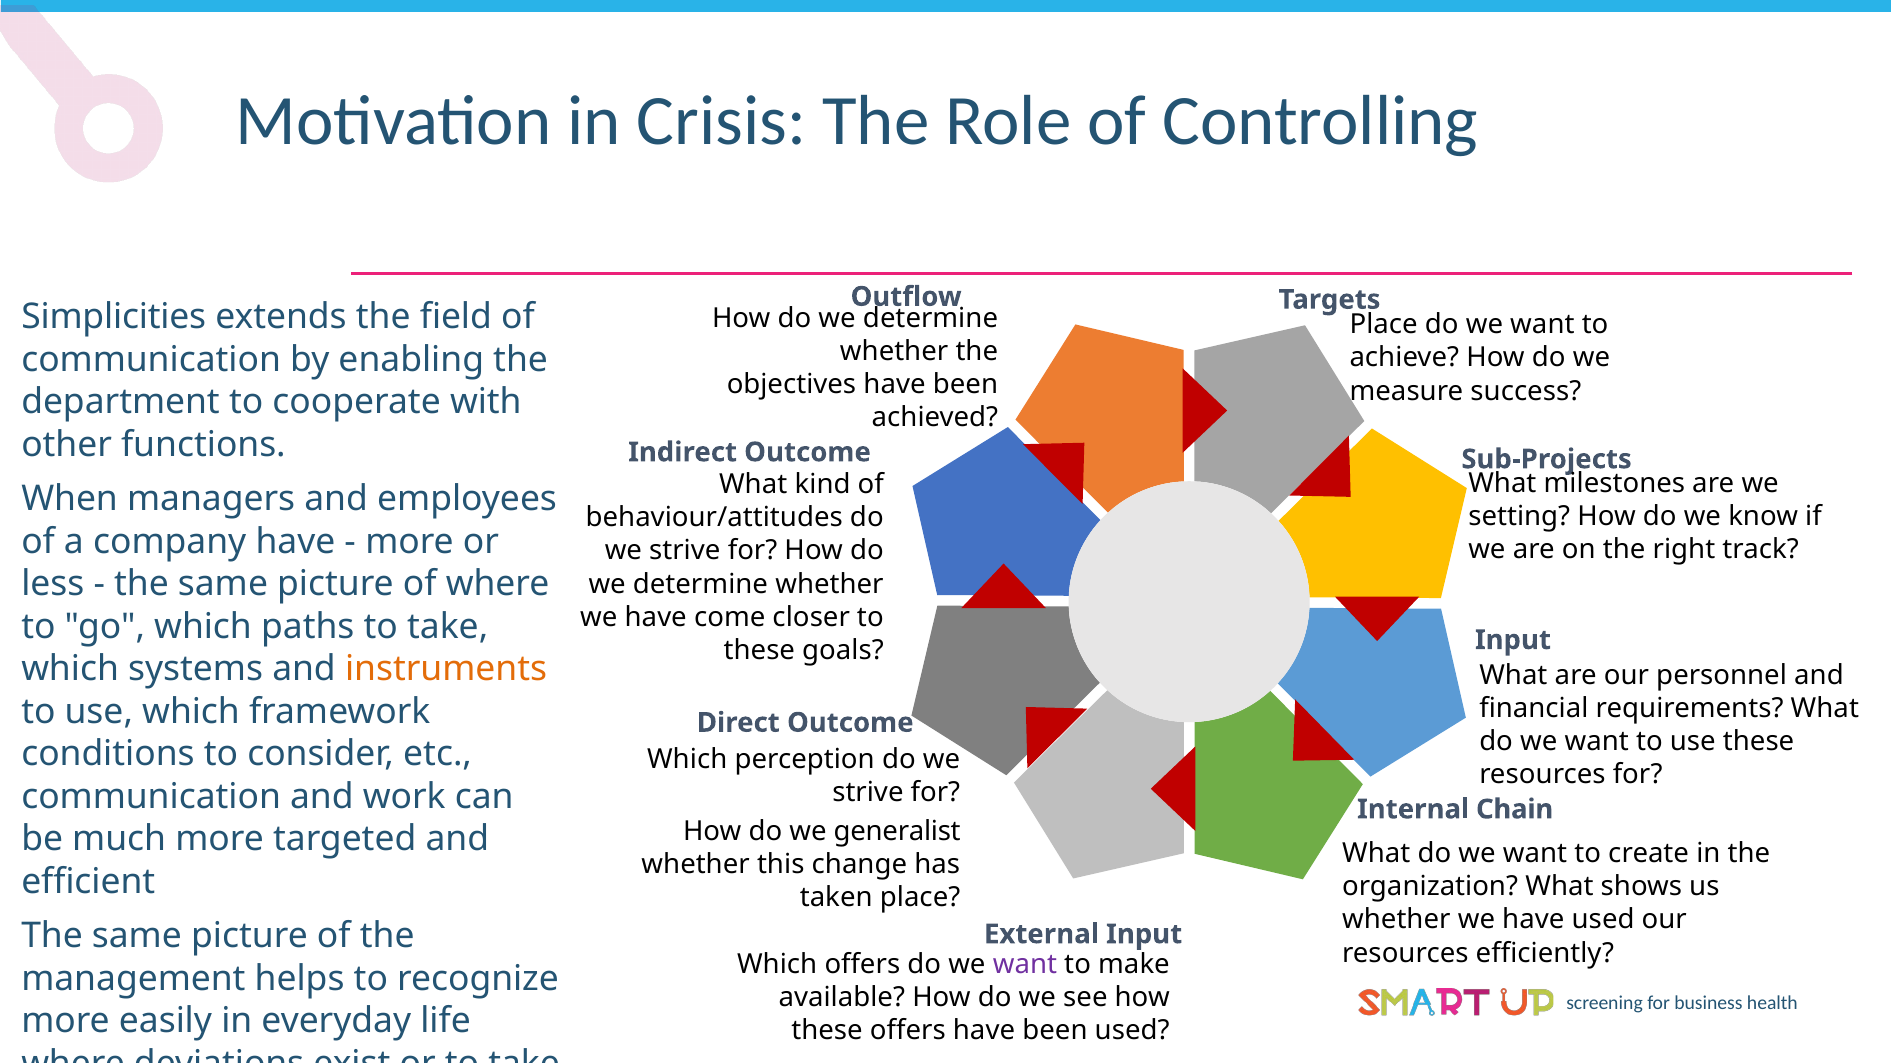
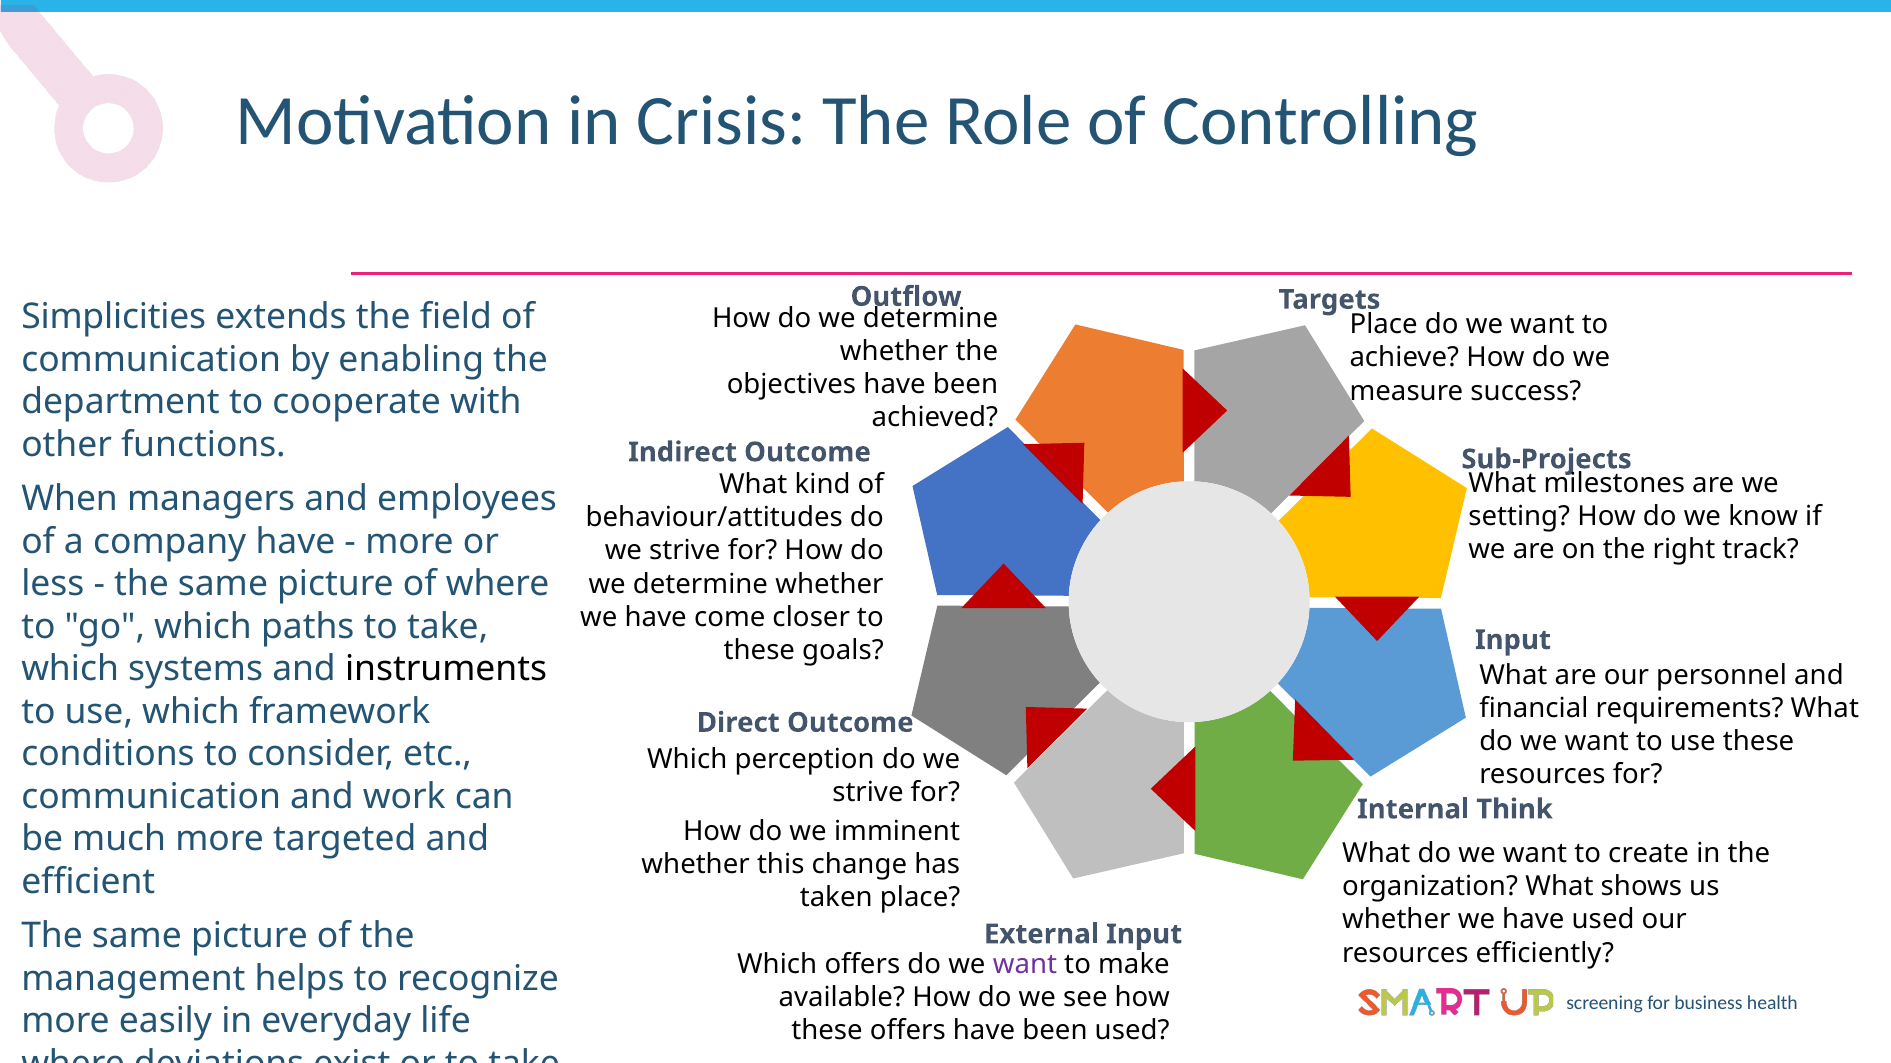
instruments colour: orange -> black
Chain: Chain -> Think
generalist: generalist -> imminent
